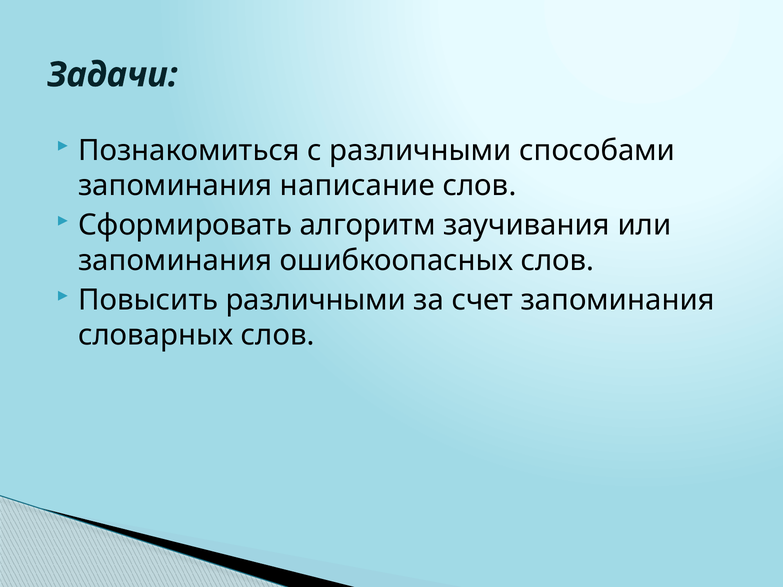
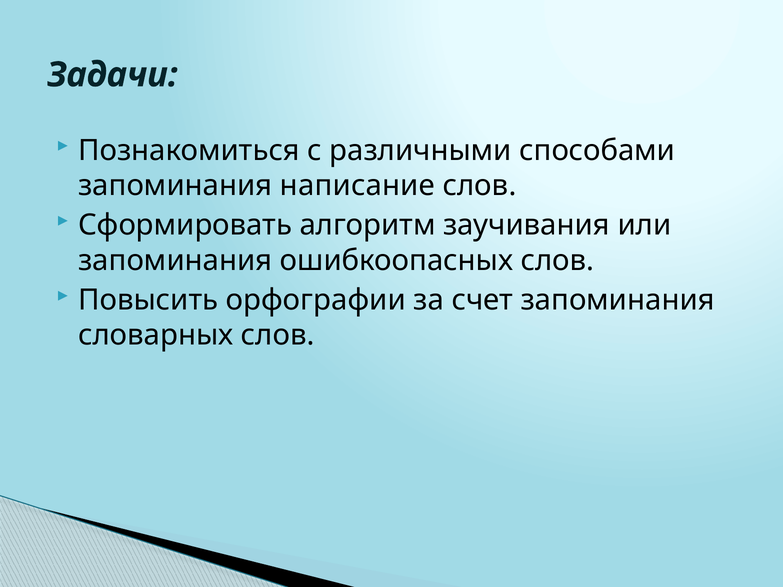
Повысить различными: различными -> орфографии
